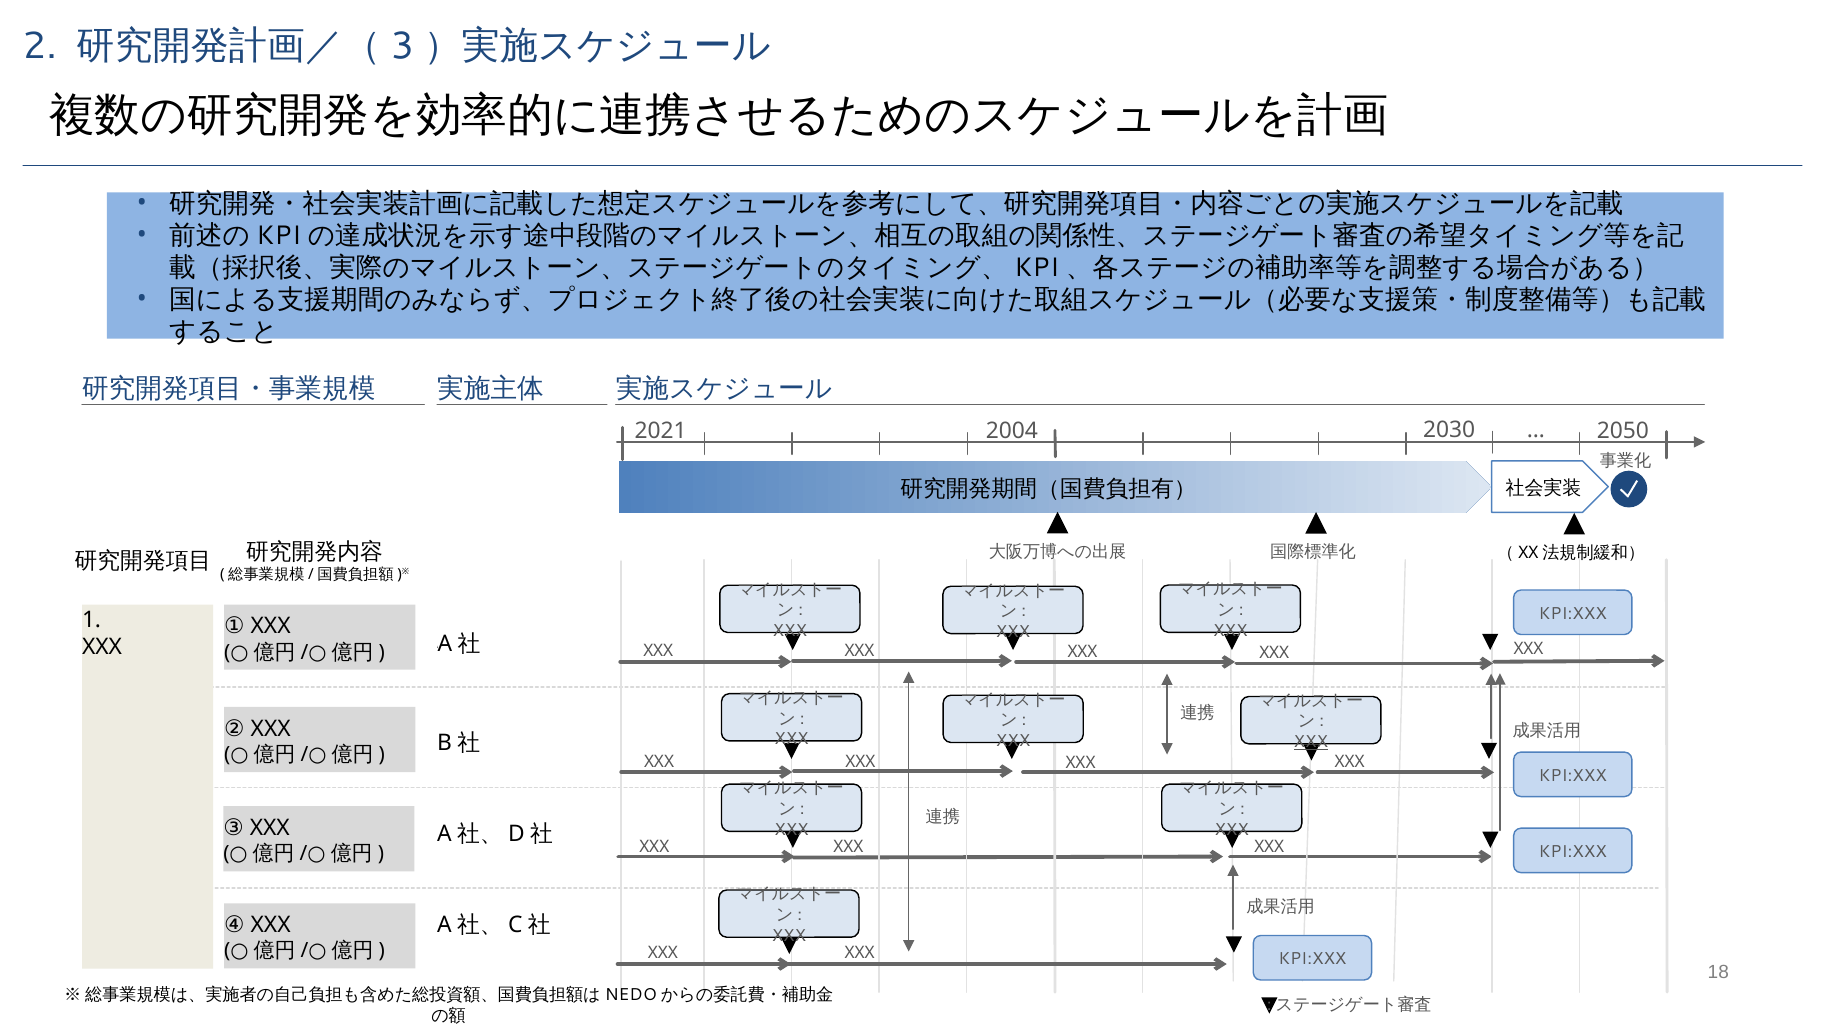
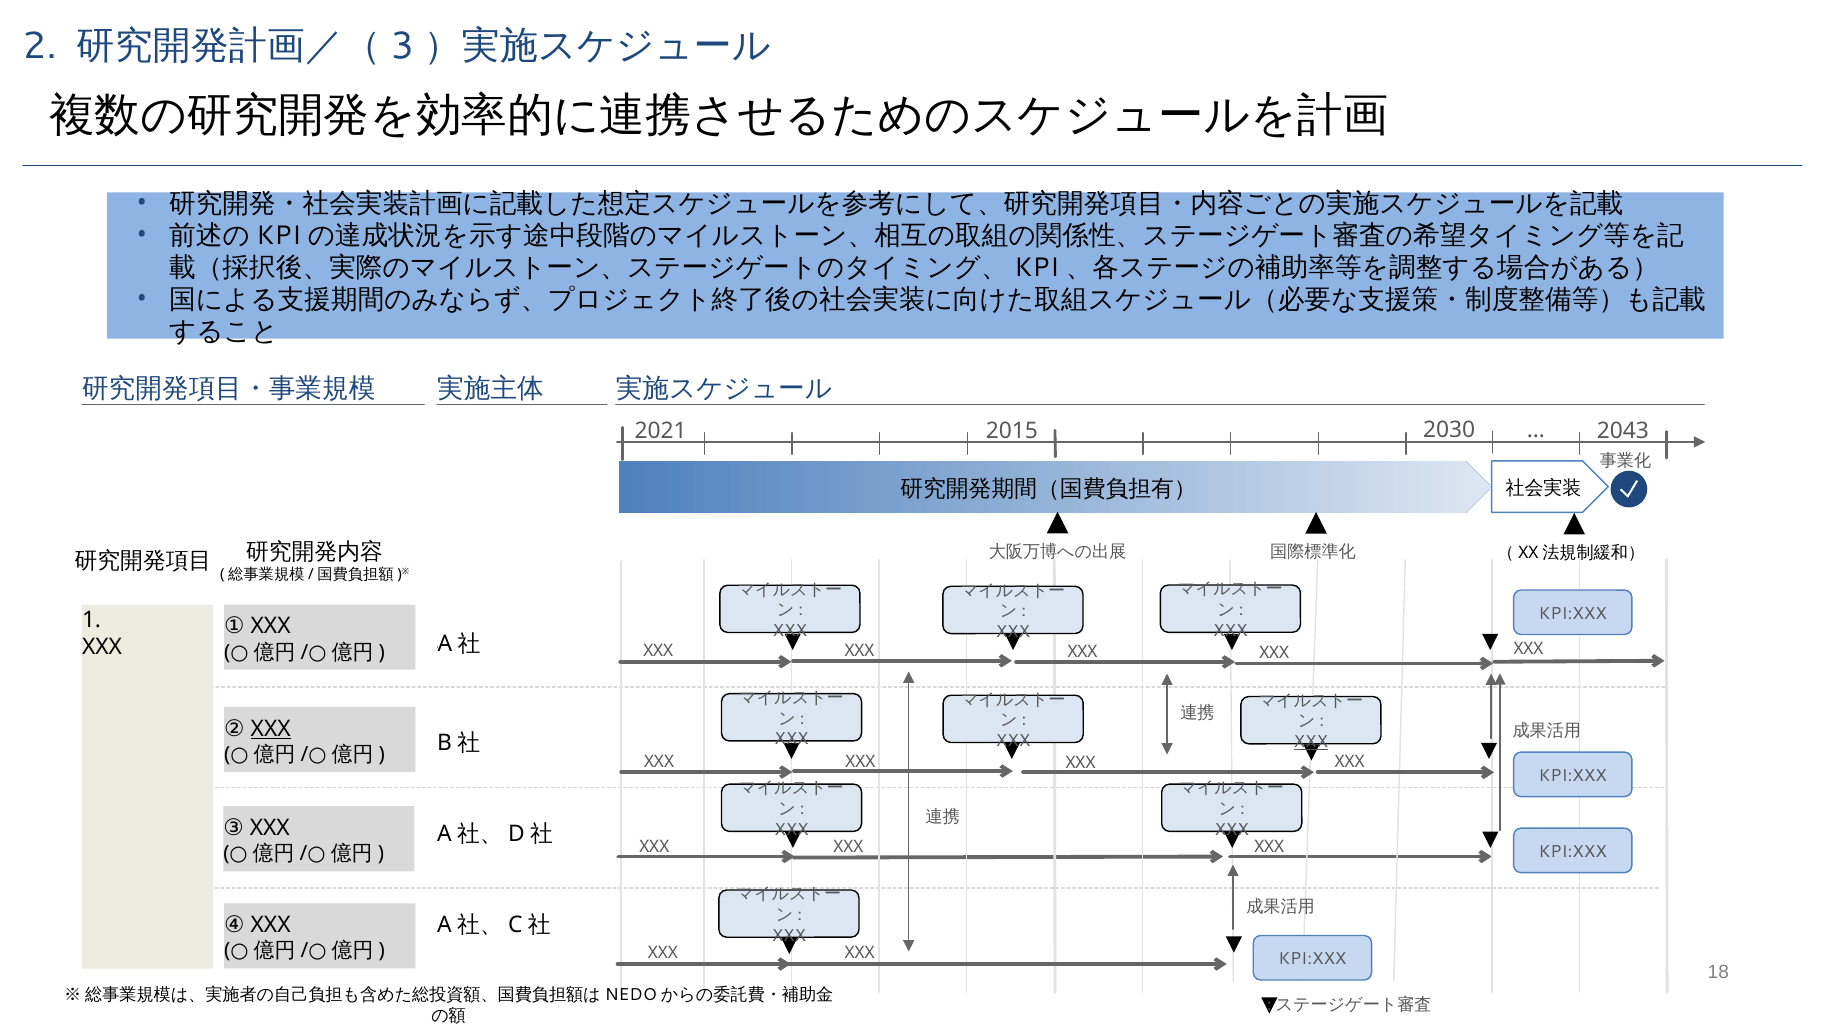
2004: 2004 -> 2015
2050: 2050 -> 2043
XXX at (271, 728) underline: none -> present
